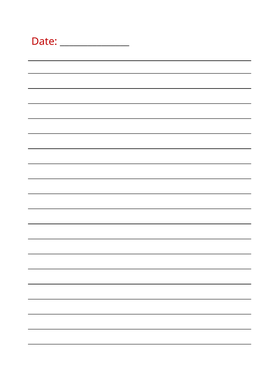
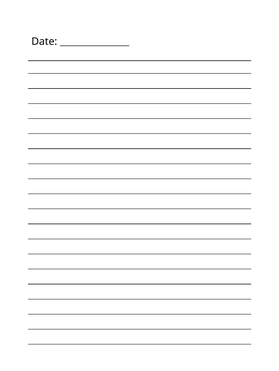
Date colour: red -> black
